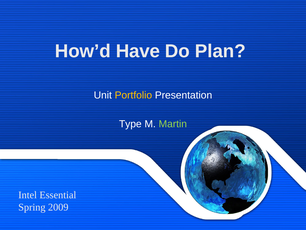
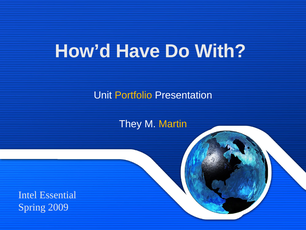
Plan: Plan -> With
Type: Type -> They
Martin colour: light green -> yellow
